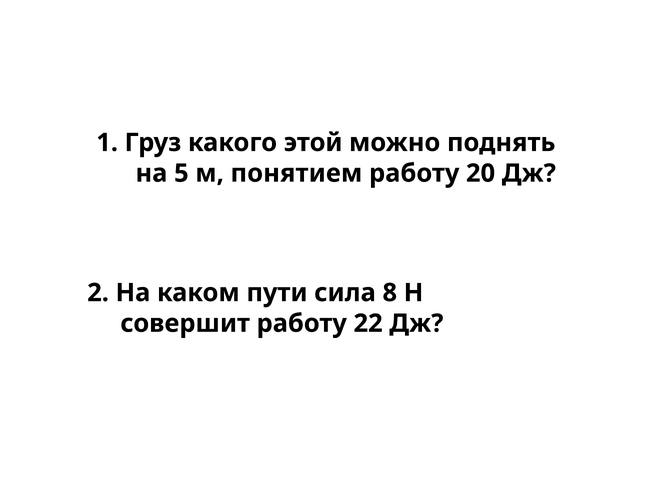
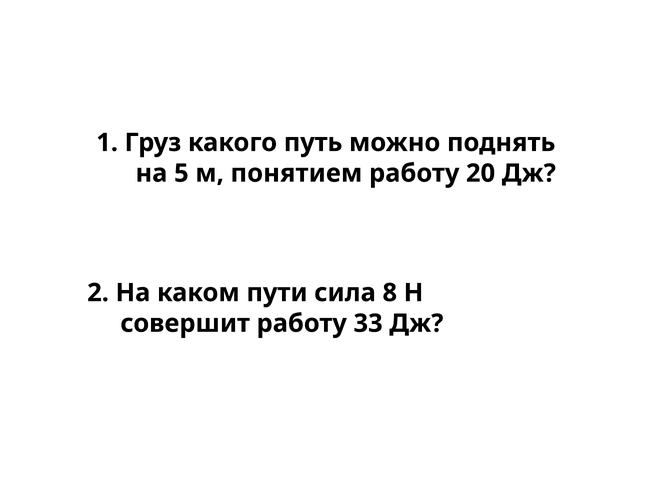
этой: этой -> путь
22: 22 -> 33
